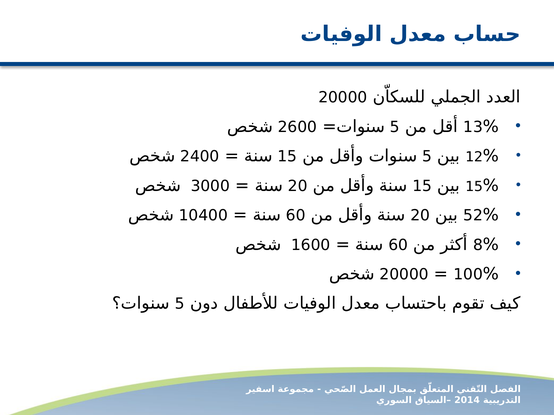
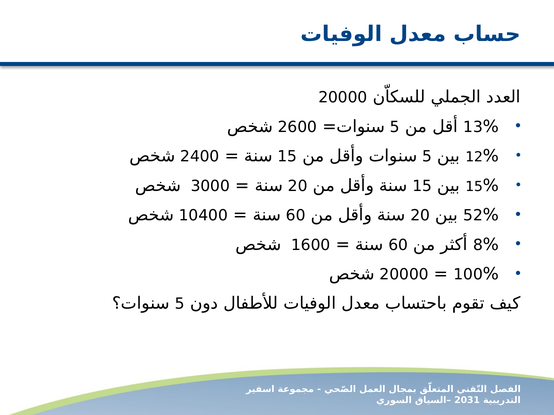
2014: 2014 -> 2031
